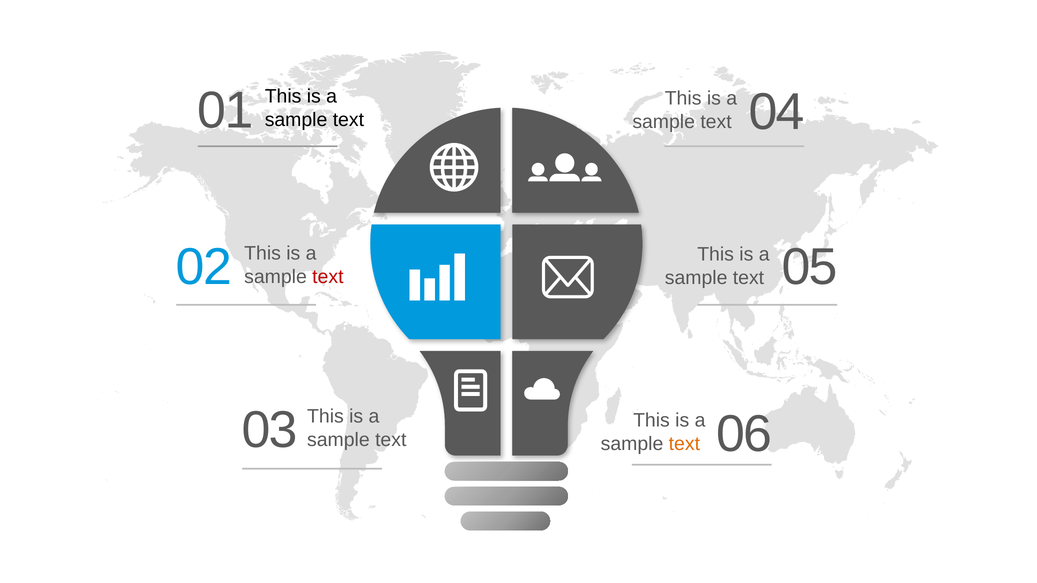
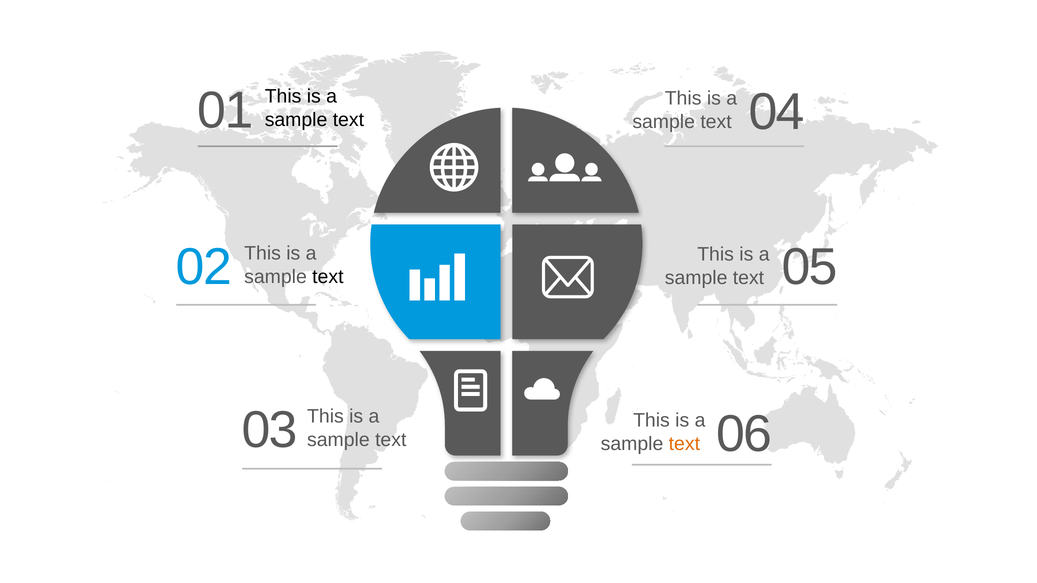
text at (328, 277) colour: red -> black
